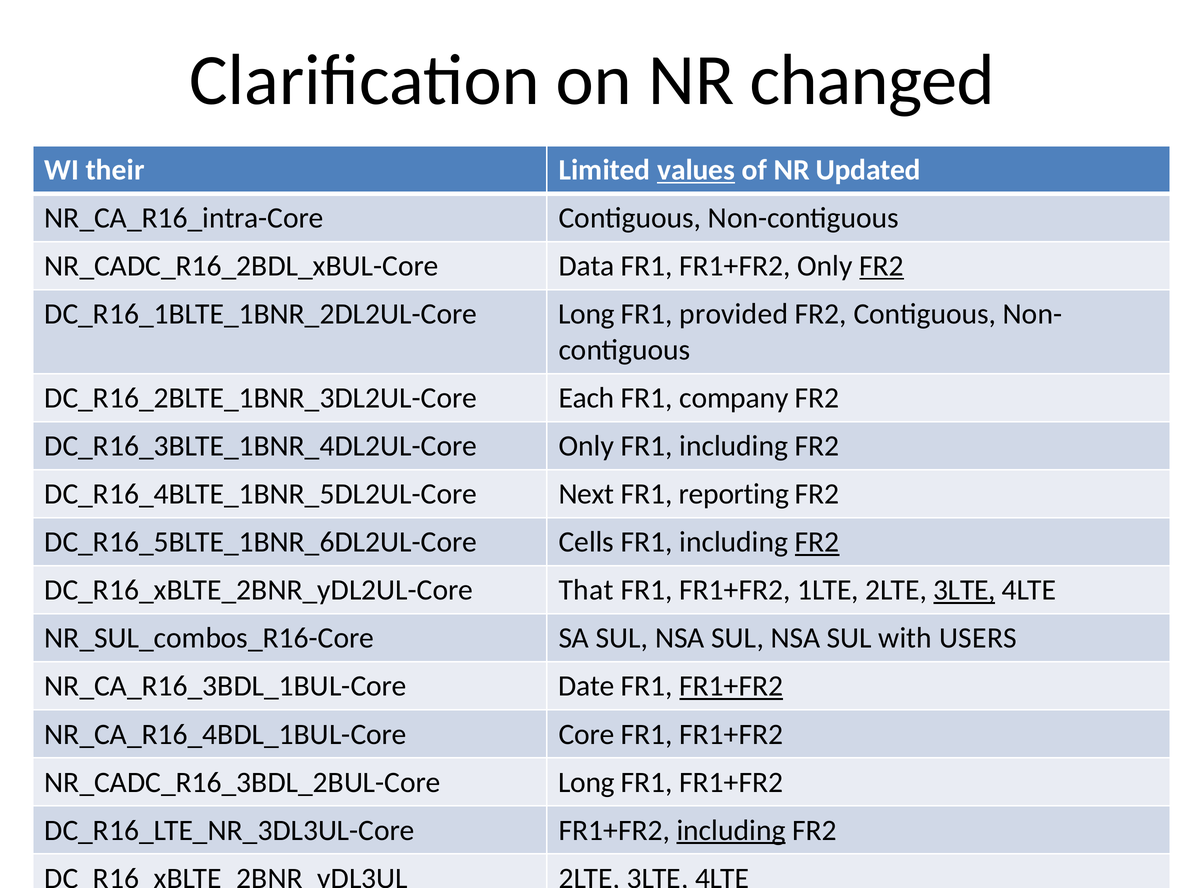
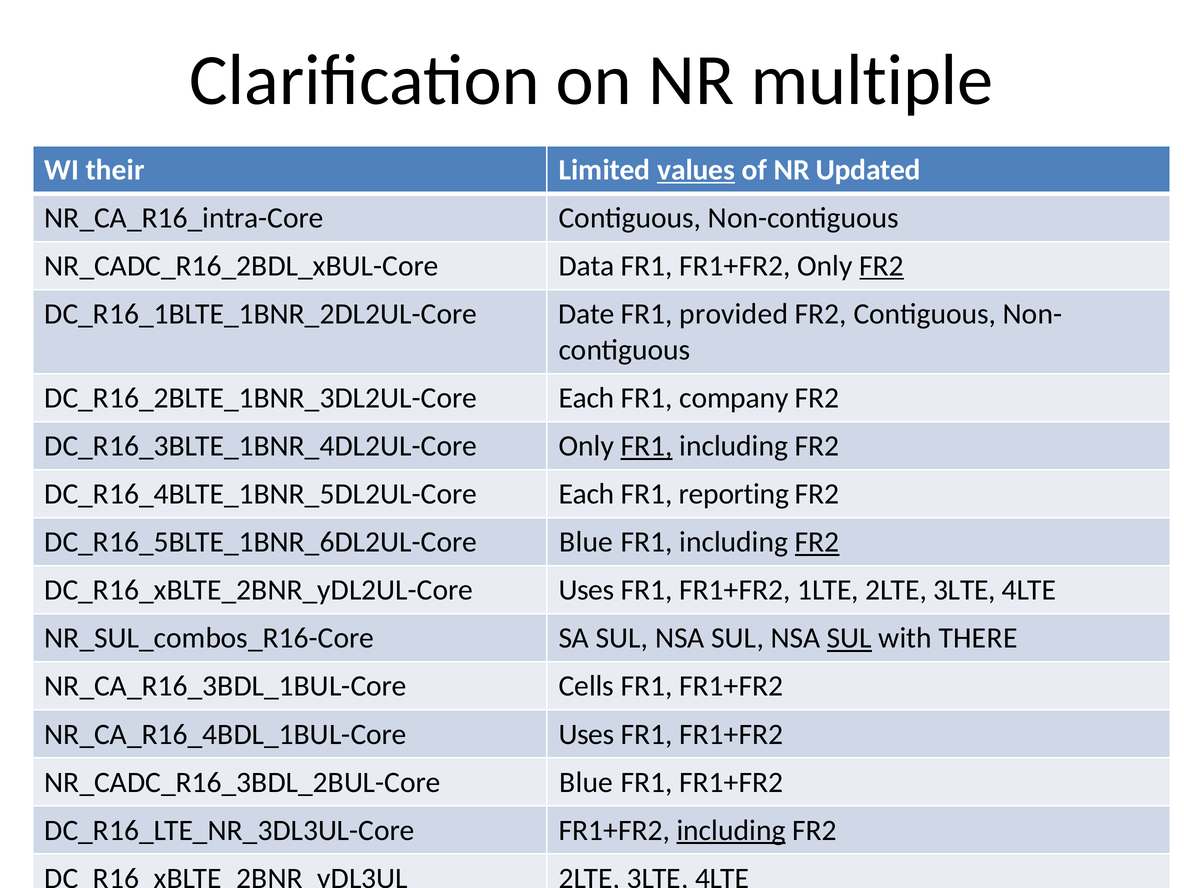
changed: changed -> multiple
Long at (586, 314): Long -> Date
FR1 at (647, 446) underline: none -> present
Next at (586, 494): Next -> Each
Cells at (586, 542): Cells -> Blue
That at (586, 590): That -> Uses
3LTE at (965, 590) underline: present -> none
SUL at (849, 638) underline: none -> present
USERS: USERS -> THERE
Date: Date -> Cells
FR1+FR2 at (731, 686) underline: present -> none
Core at (586, 734): Core -> Uses
Long at (586, 782): Long -> Blue
